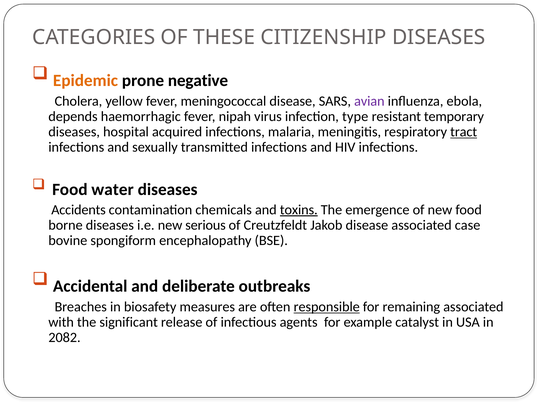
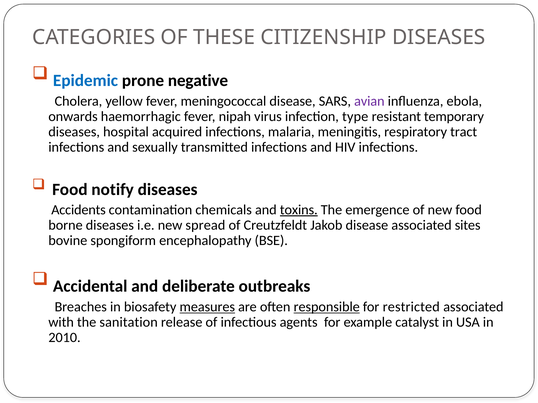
Epidemic colour: orange -> blue
depends: depends -> onwards
tract underline: present -> none
water: water -> notify
serious: serious -> spread
case: case -> sites
measures underline: none -> present
remaining: remaining -> restricted
significant: significant -> sanitation
2082: 2082 -> 2010
